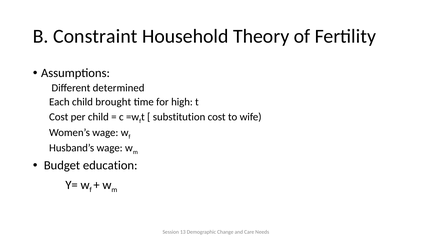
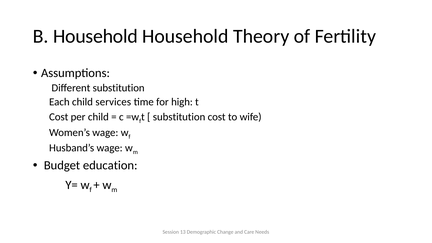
B Constraint: Constraint -> Household
Different determined: determined -> substitution
brought: brought -> services
